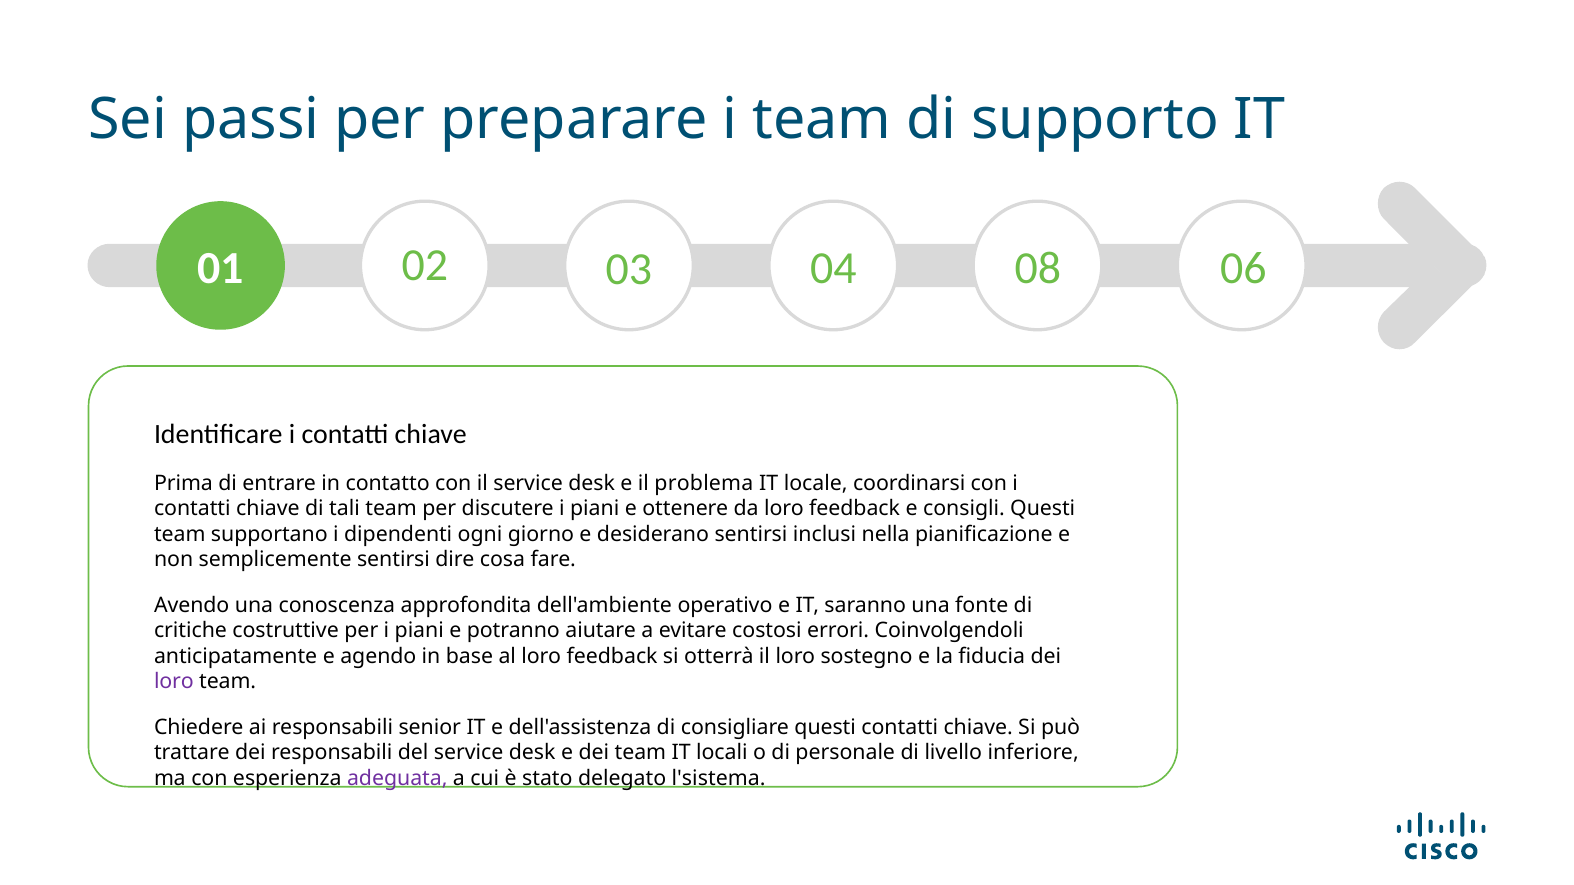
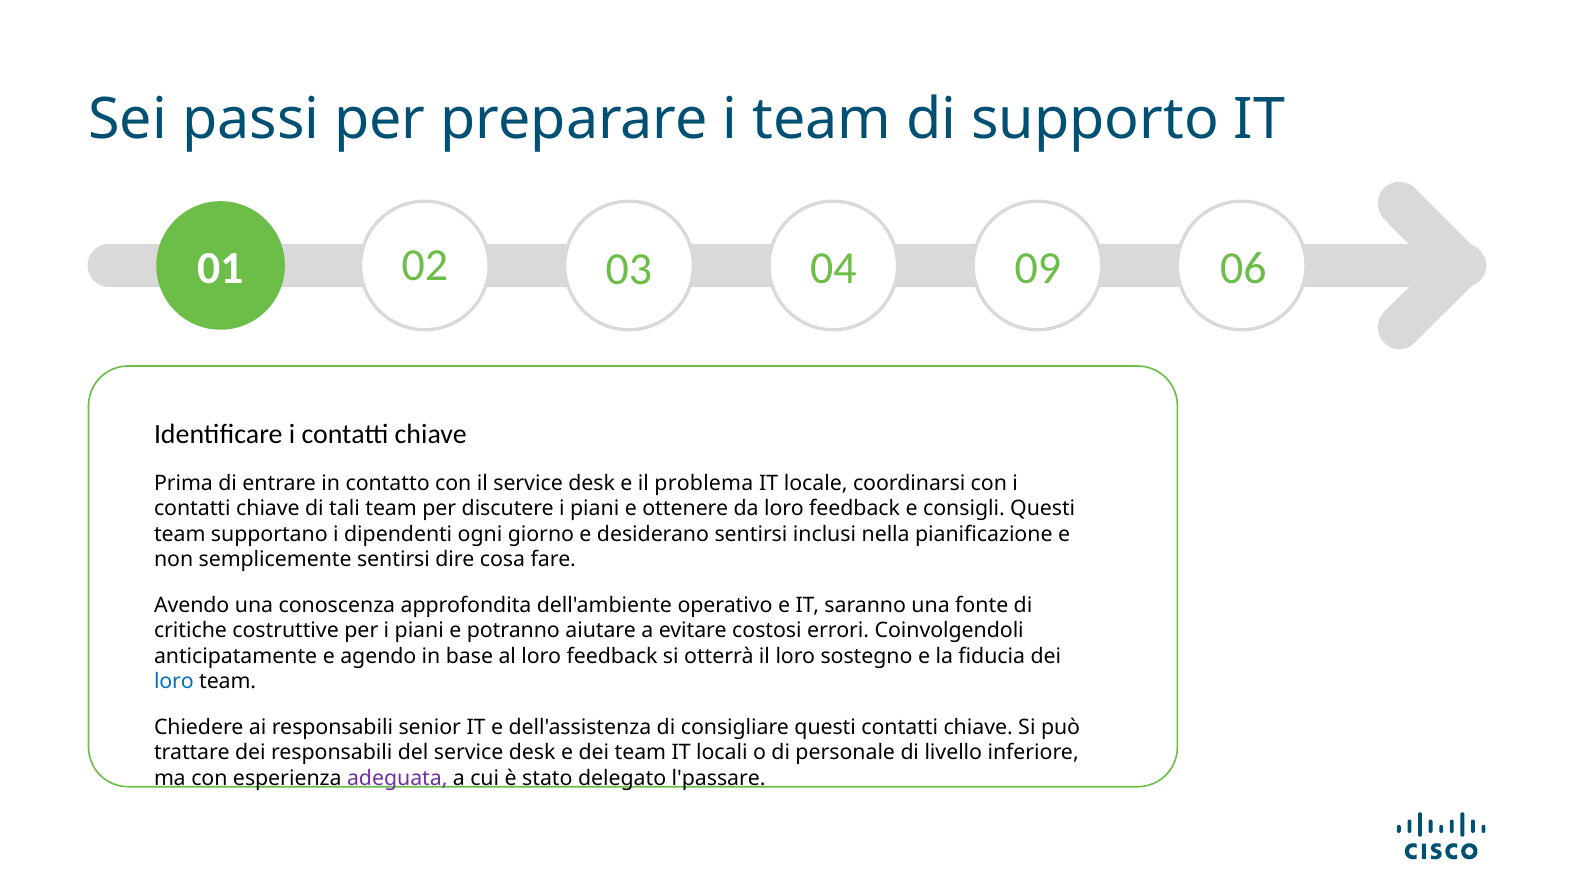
08: 08 -> 09
loro at (174, 682) colour: purple -> blue
l'sistema: l'sistema -> l'passare
